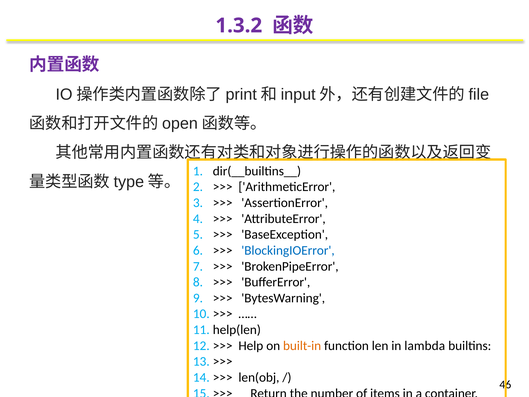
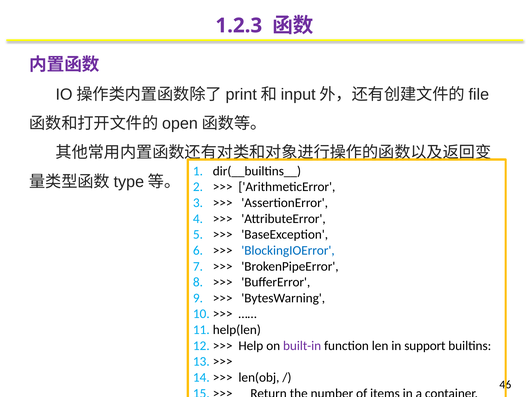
1.3.2: 1.3.2 -> 1.2.3
built-in colour: orange -> purple
lambda: lambda -> support
